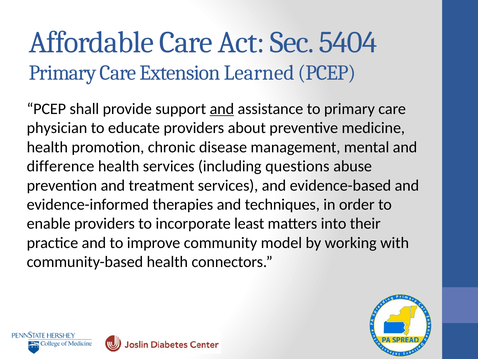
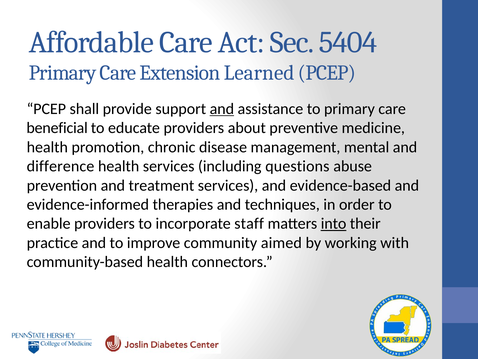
physician: physician -> beneficial
least: least -> staff
into underline: none -> present
model: model -> aimed
